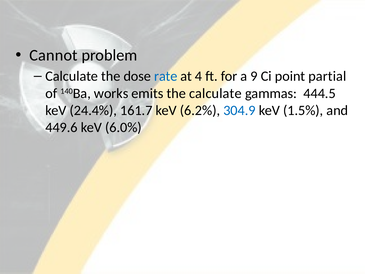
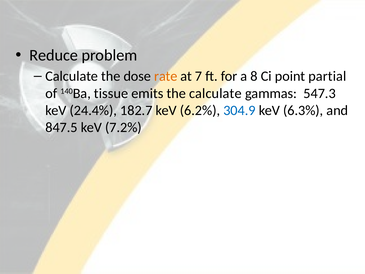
Cannot: Cannot -> Reduce
rate colour: blue -> orange
4: 4 -> 7
9: 9 -> 8
works: works -> tissue
444.5: 444.5 -> 547.3
161.7: 161.7 -> 182.7
1.5%: 1.5% -> 6.3%
449.6: 449.6 -> 847.5
6.0%: 6.0% -> 7.2%
